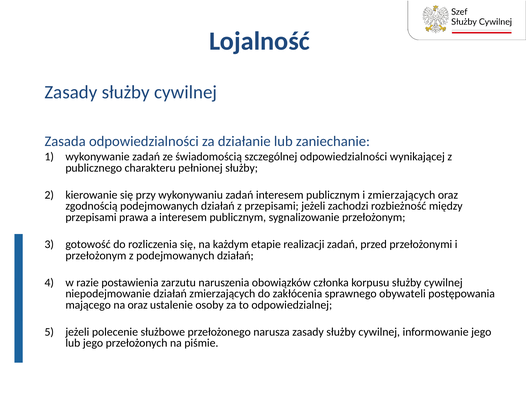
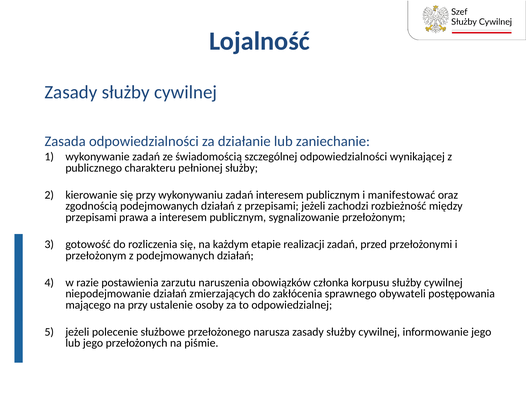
i zmierzających: zmierzających -> manifestować
na oraz: oraz -> przy
